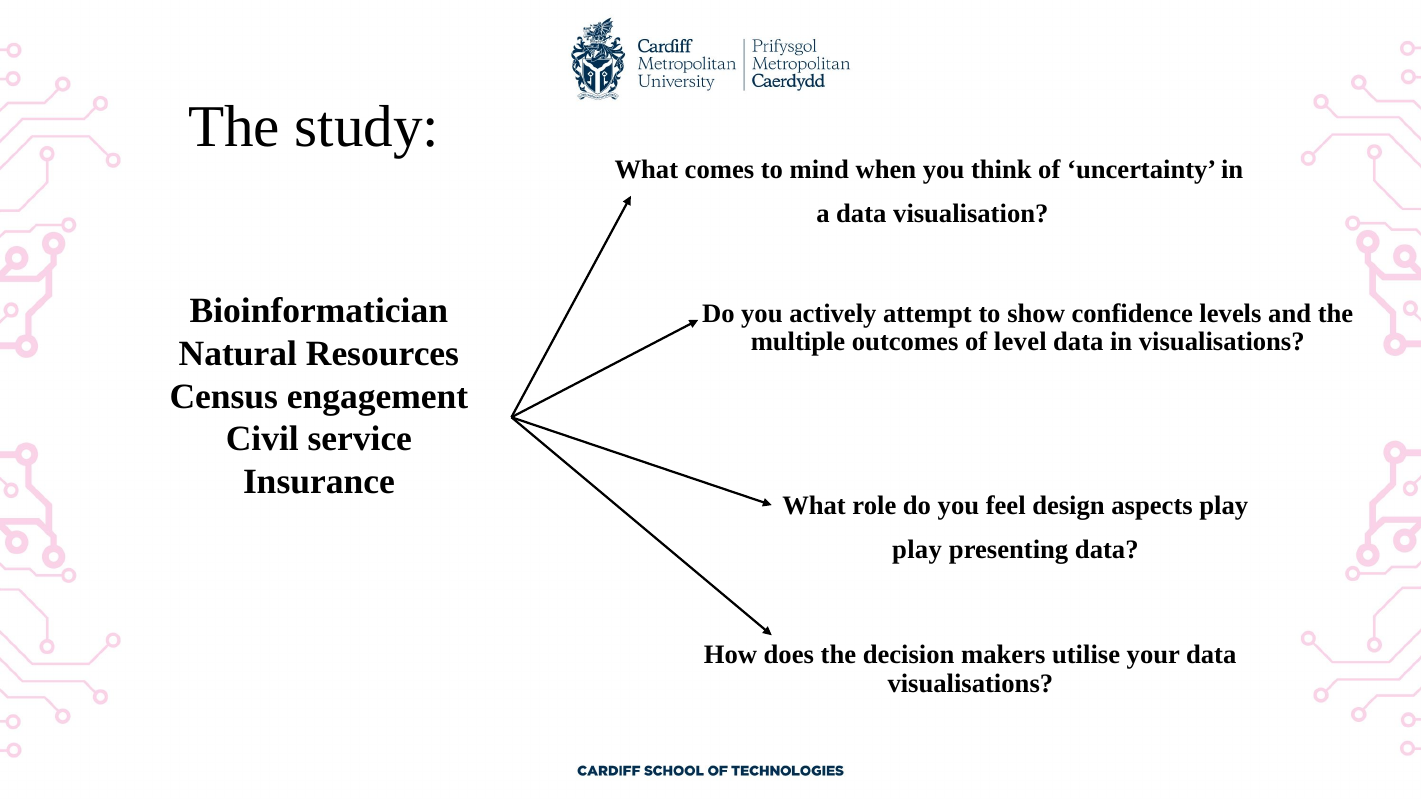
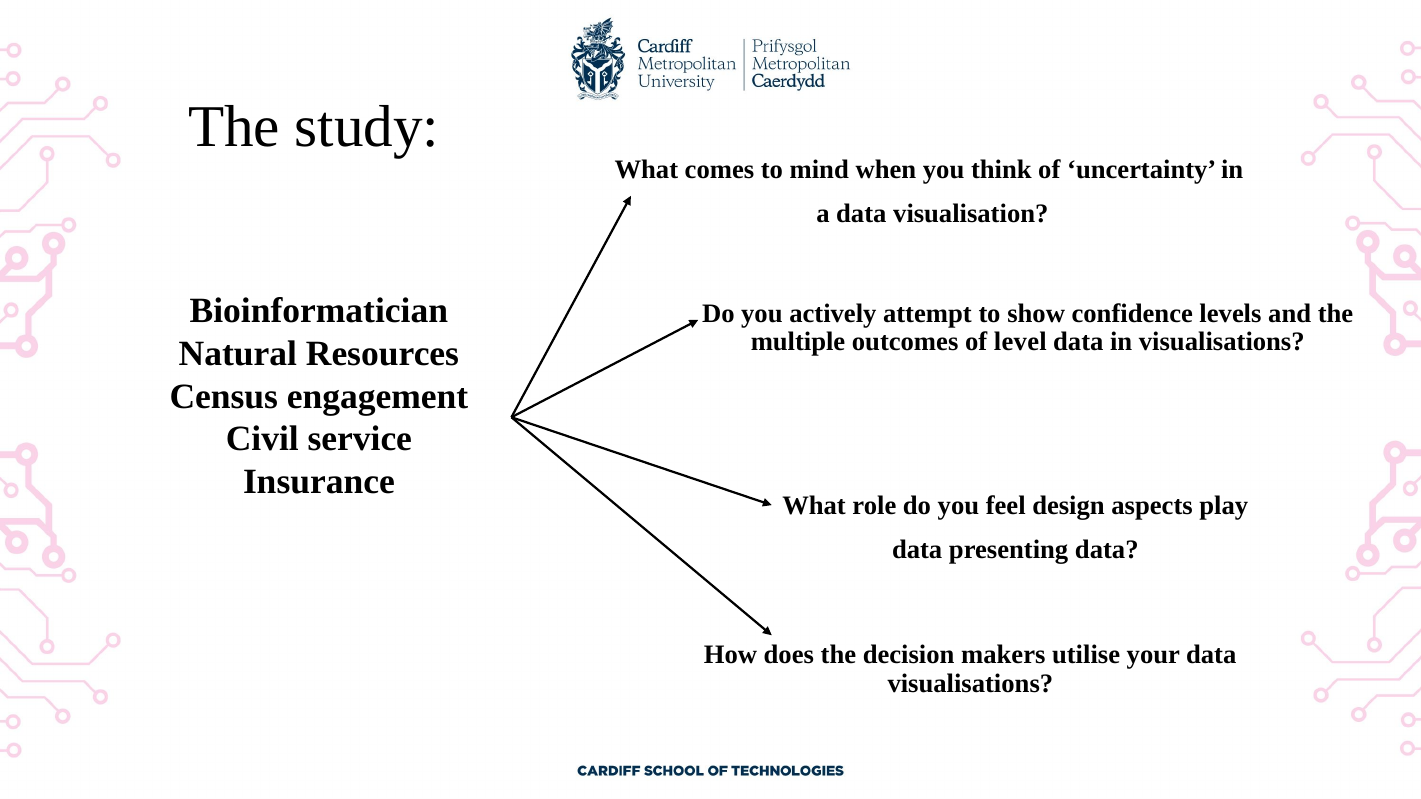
play at (917, 550): play -> data
